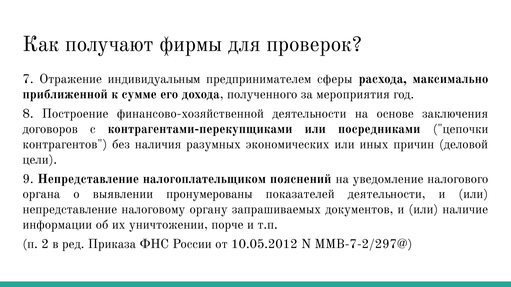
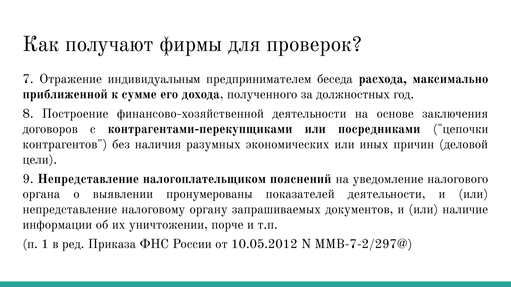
сферы: сферы -> беседа
мероприятия: мероприятия -> должностных
2: 2 -> 1
